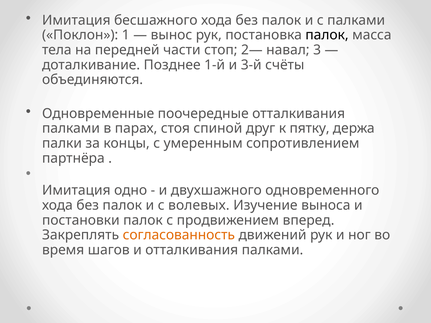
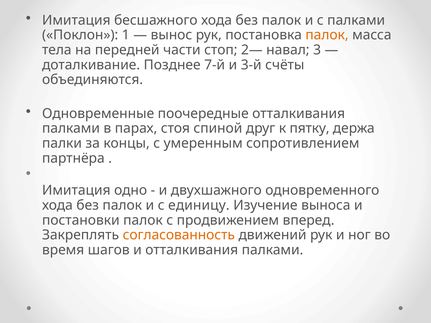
палок at (327, 35) colour: black -> orange
1-й: 1-й -> 7-й
волевых: волевых -> единицу
